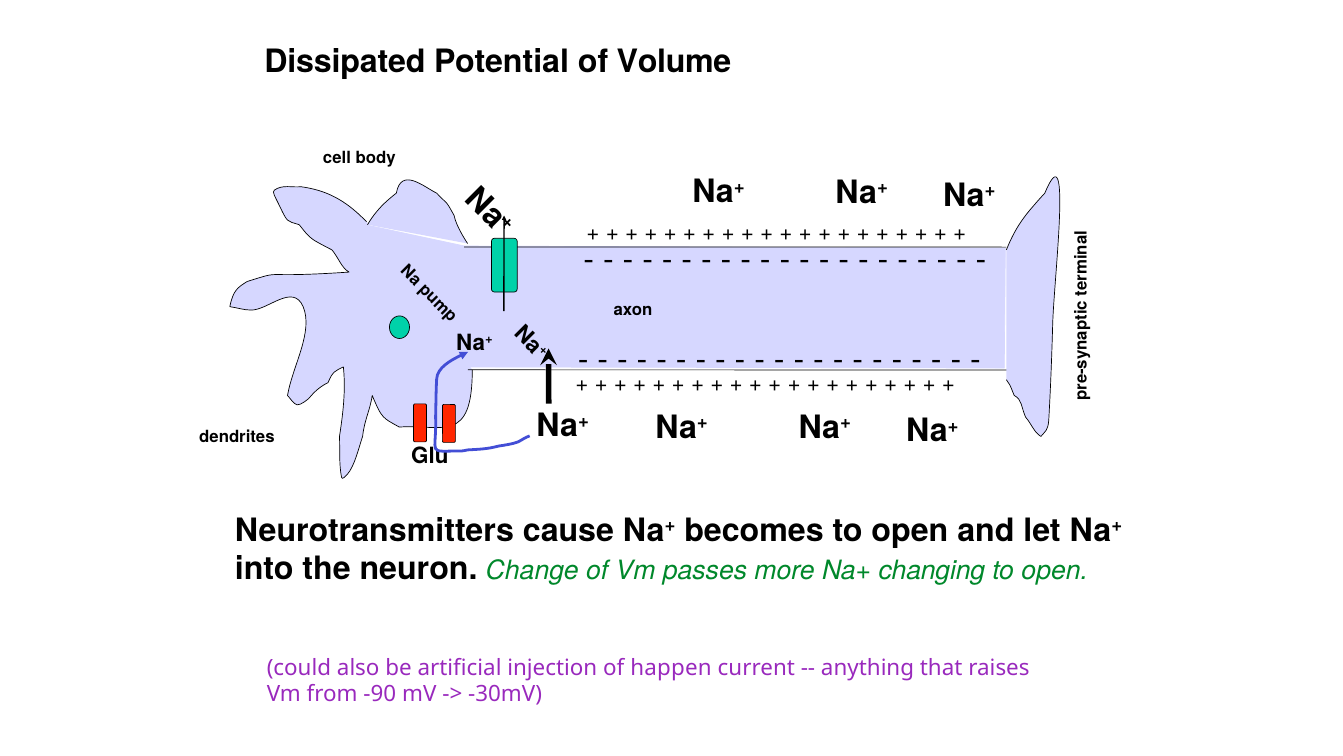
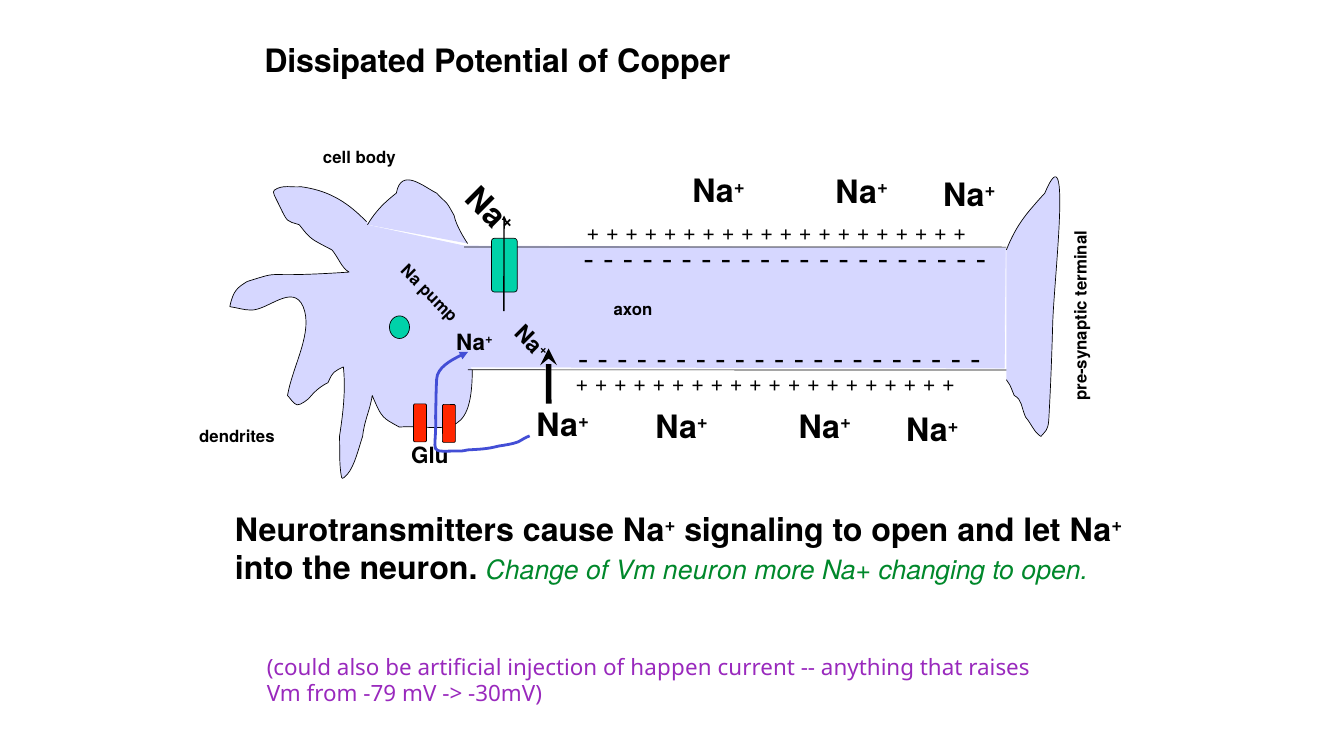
Volume: Volume -> Copper
becomes: becomes -> signaling
Vm passes: passes -> neuron
-90: -90 -> -79
